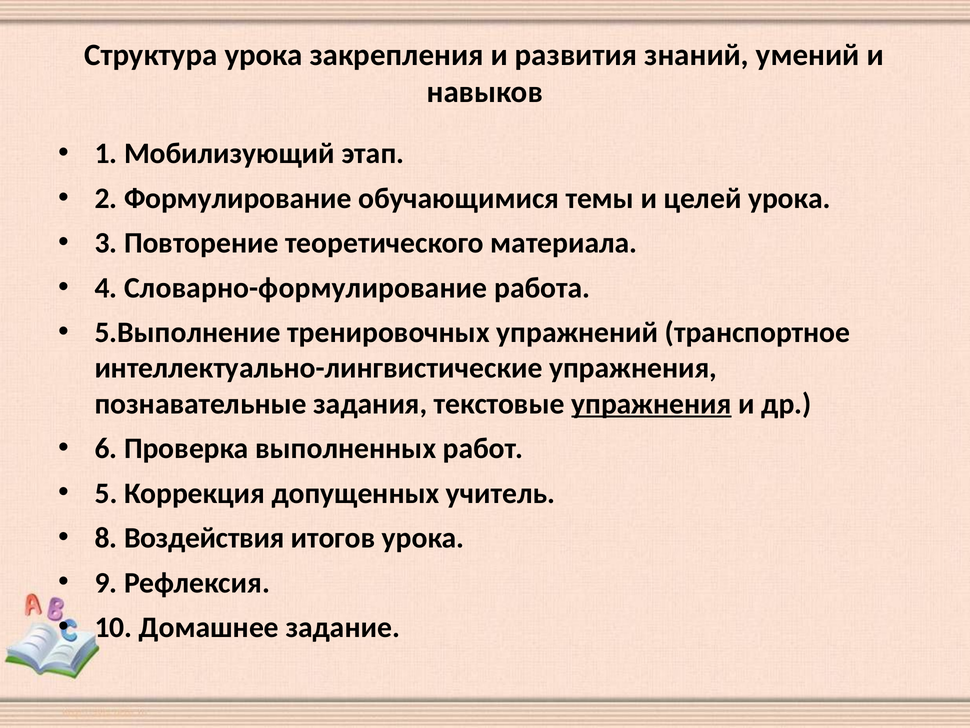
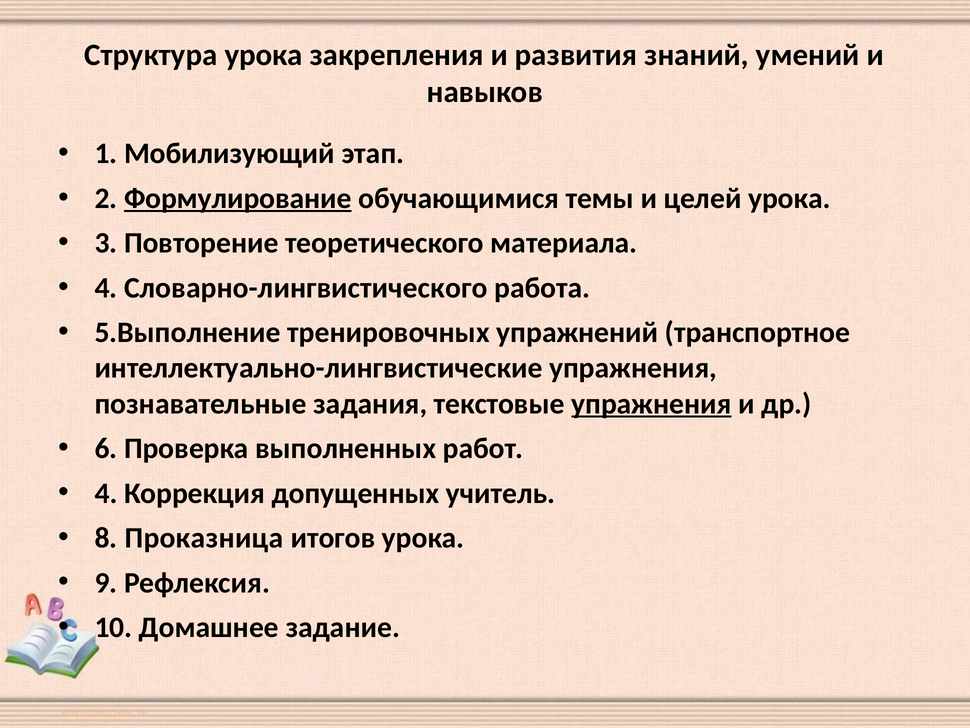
Формулирование underline: none -> present
Словарно-формулирование: Словарно-формулирование -> Словарно-лингвистического
5 at (106, 493): 5 -> 4
Воздействия: Воздействия -> Проказница
